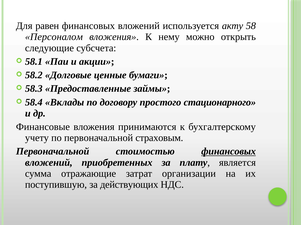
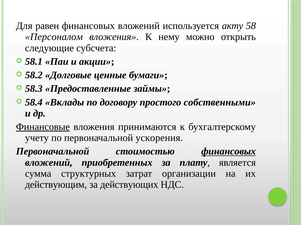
стационарного: стационарного -> собственными
Финансовые underline: none -> present
страховым: страховым -> ускорения
отражающие: отражающие -> структурных
поступившую: поступившую -> действующим
